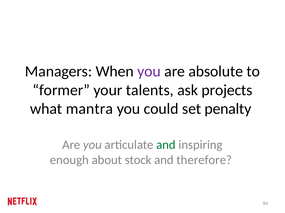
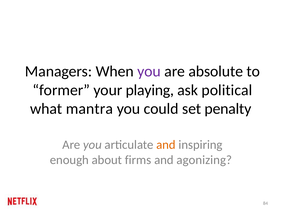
talents: talents -> playing
projects: projects -> political
and at (166, 145) colour: green -> orange
stock: stock -> firms
therefore: therefore -> agonizing
